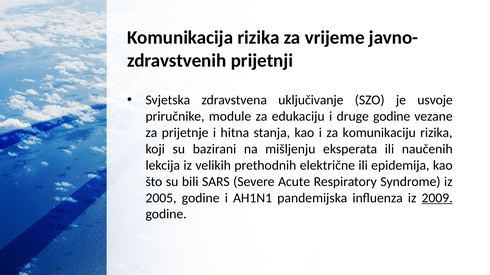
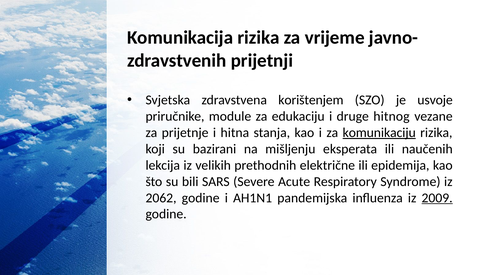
uključivanje: uključivanje -> korištenjem
druge godine: godine -> hitnog
komunikaciju underline: none -> present
2005: 2005 -> 2062
